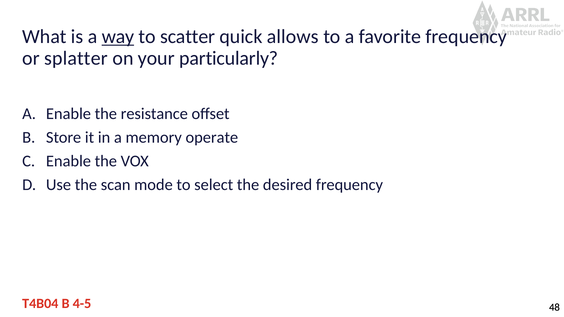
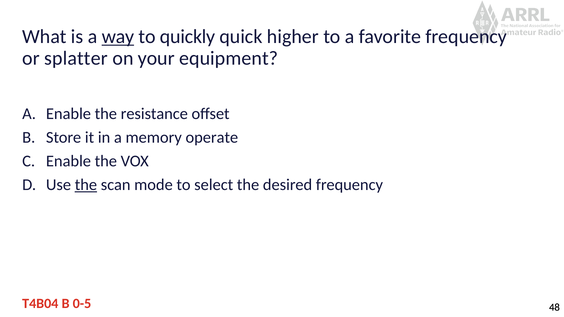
scatter: scatter -> quickly
allows: allows -> higher
particularly: particularly -> equipment
the at (86, 185) underline: none -> present
4-5: 4-5 -> 0-5
